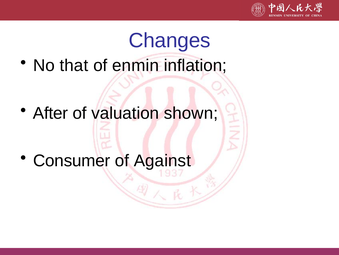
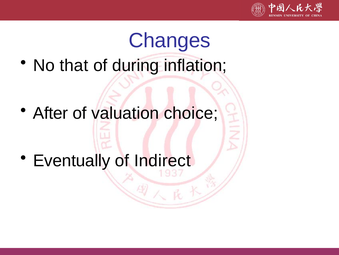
enmin: enmin -> during
shown: shown -> choice
Consumer: Consumer -> Eventually
Against: Against -> Indirect
